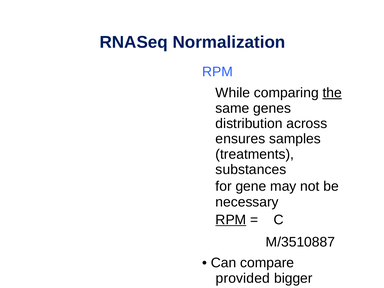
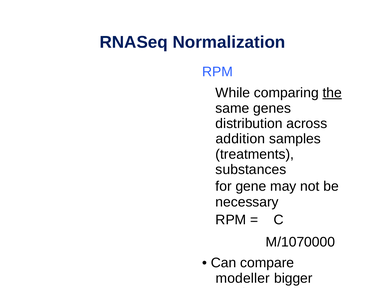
ensures: ensures -> addition
RPM at (231, 220) underline: present -> none
M/3510887: M/3510887 -> M/1070000
provided: provided -> modeller
